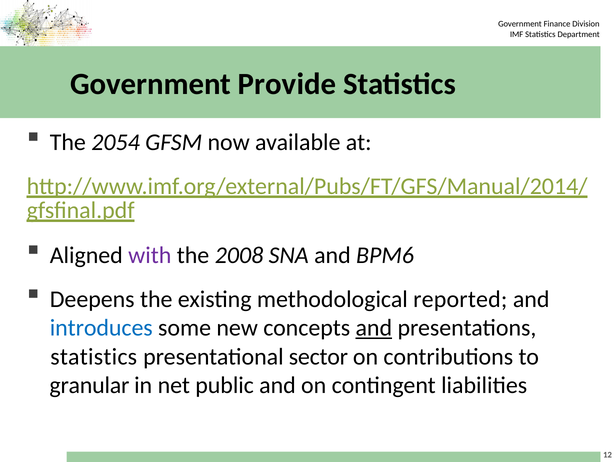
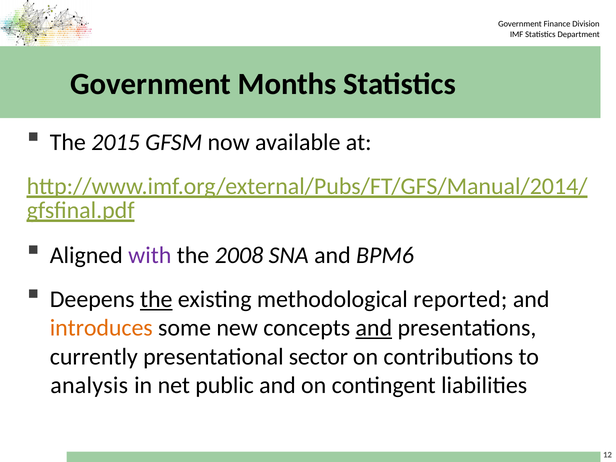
Provide: Provide -> Months
2054: 2054 -> 2015
the at (156, 299) underline: none -> present
introduces colour: blue -> orange
statistics at (94, 357): statistics -> currently
granular: granular -> analysis
